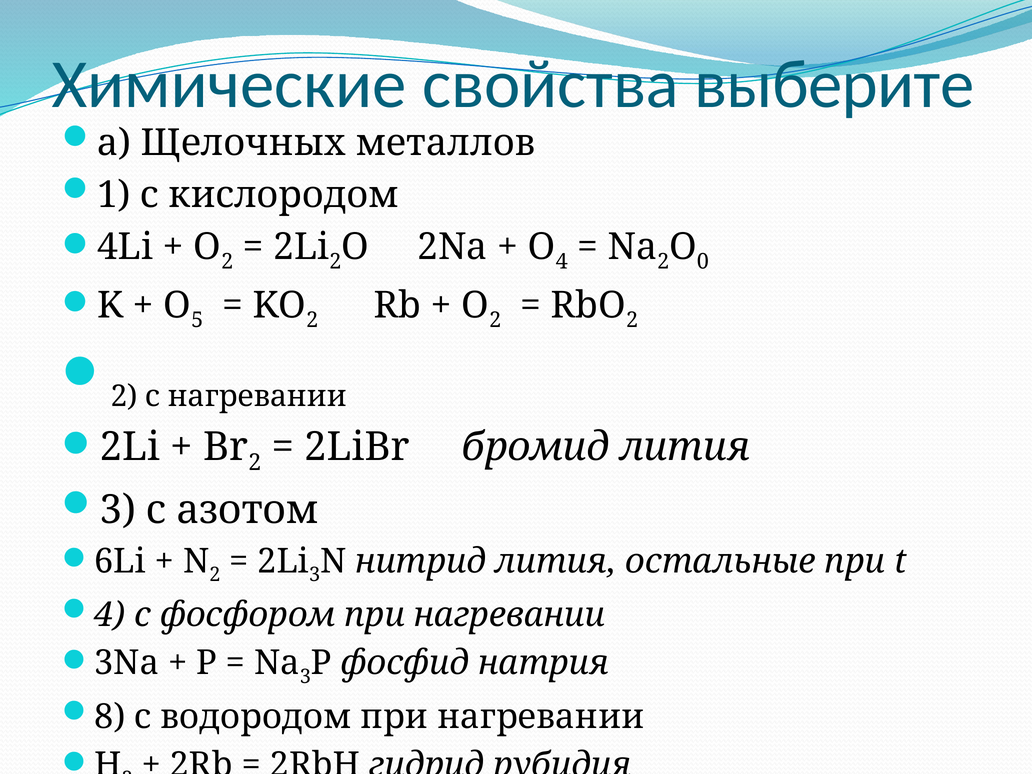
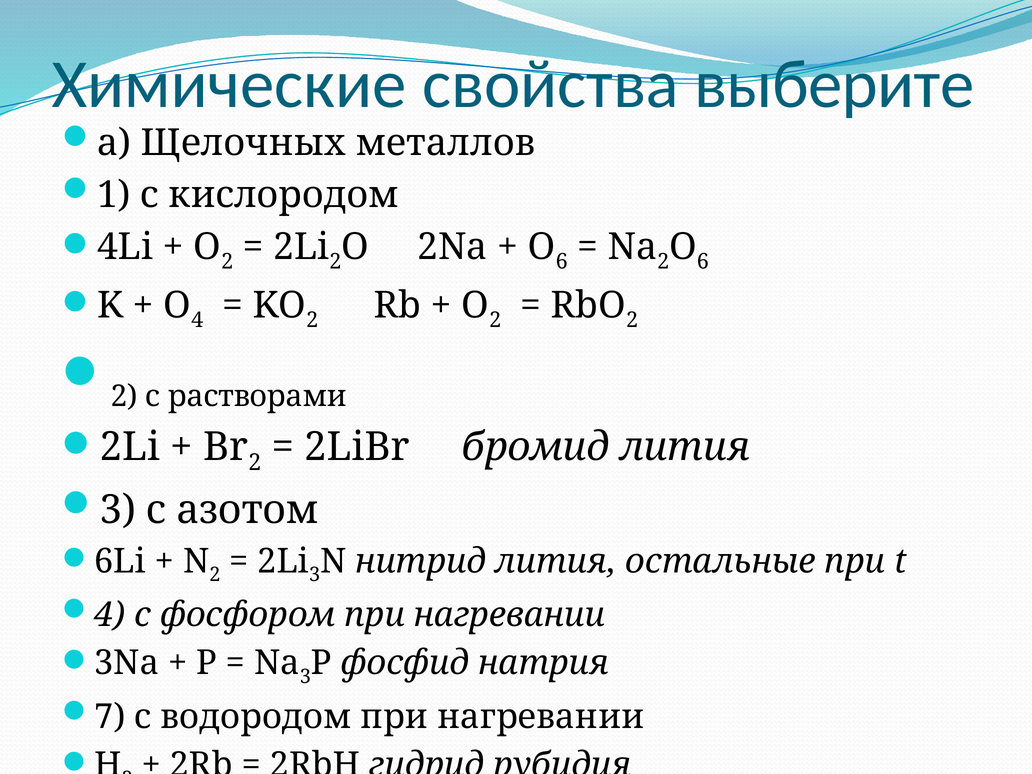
4 at (562, 262): 4 -> 6
0 at (703, 262): 0 -> 6
5 at (197, 320): 5 -> 4
с нагревании: нагревании -> растворами
8: 8 -> 7
